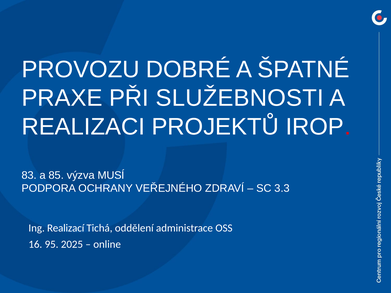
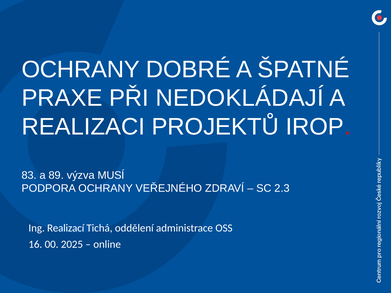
PROVOZU at (81, 69): PROVOZU -> OCHRANY
SLUŽEBNOSTI: SLUŽEBNOSTI -> NEDOKLÁDAJÍ
85: 85 -> 89
3.3: 3.3 -> 2.3
95: 95 -> 00
